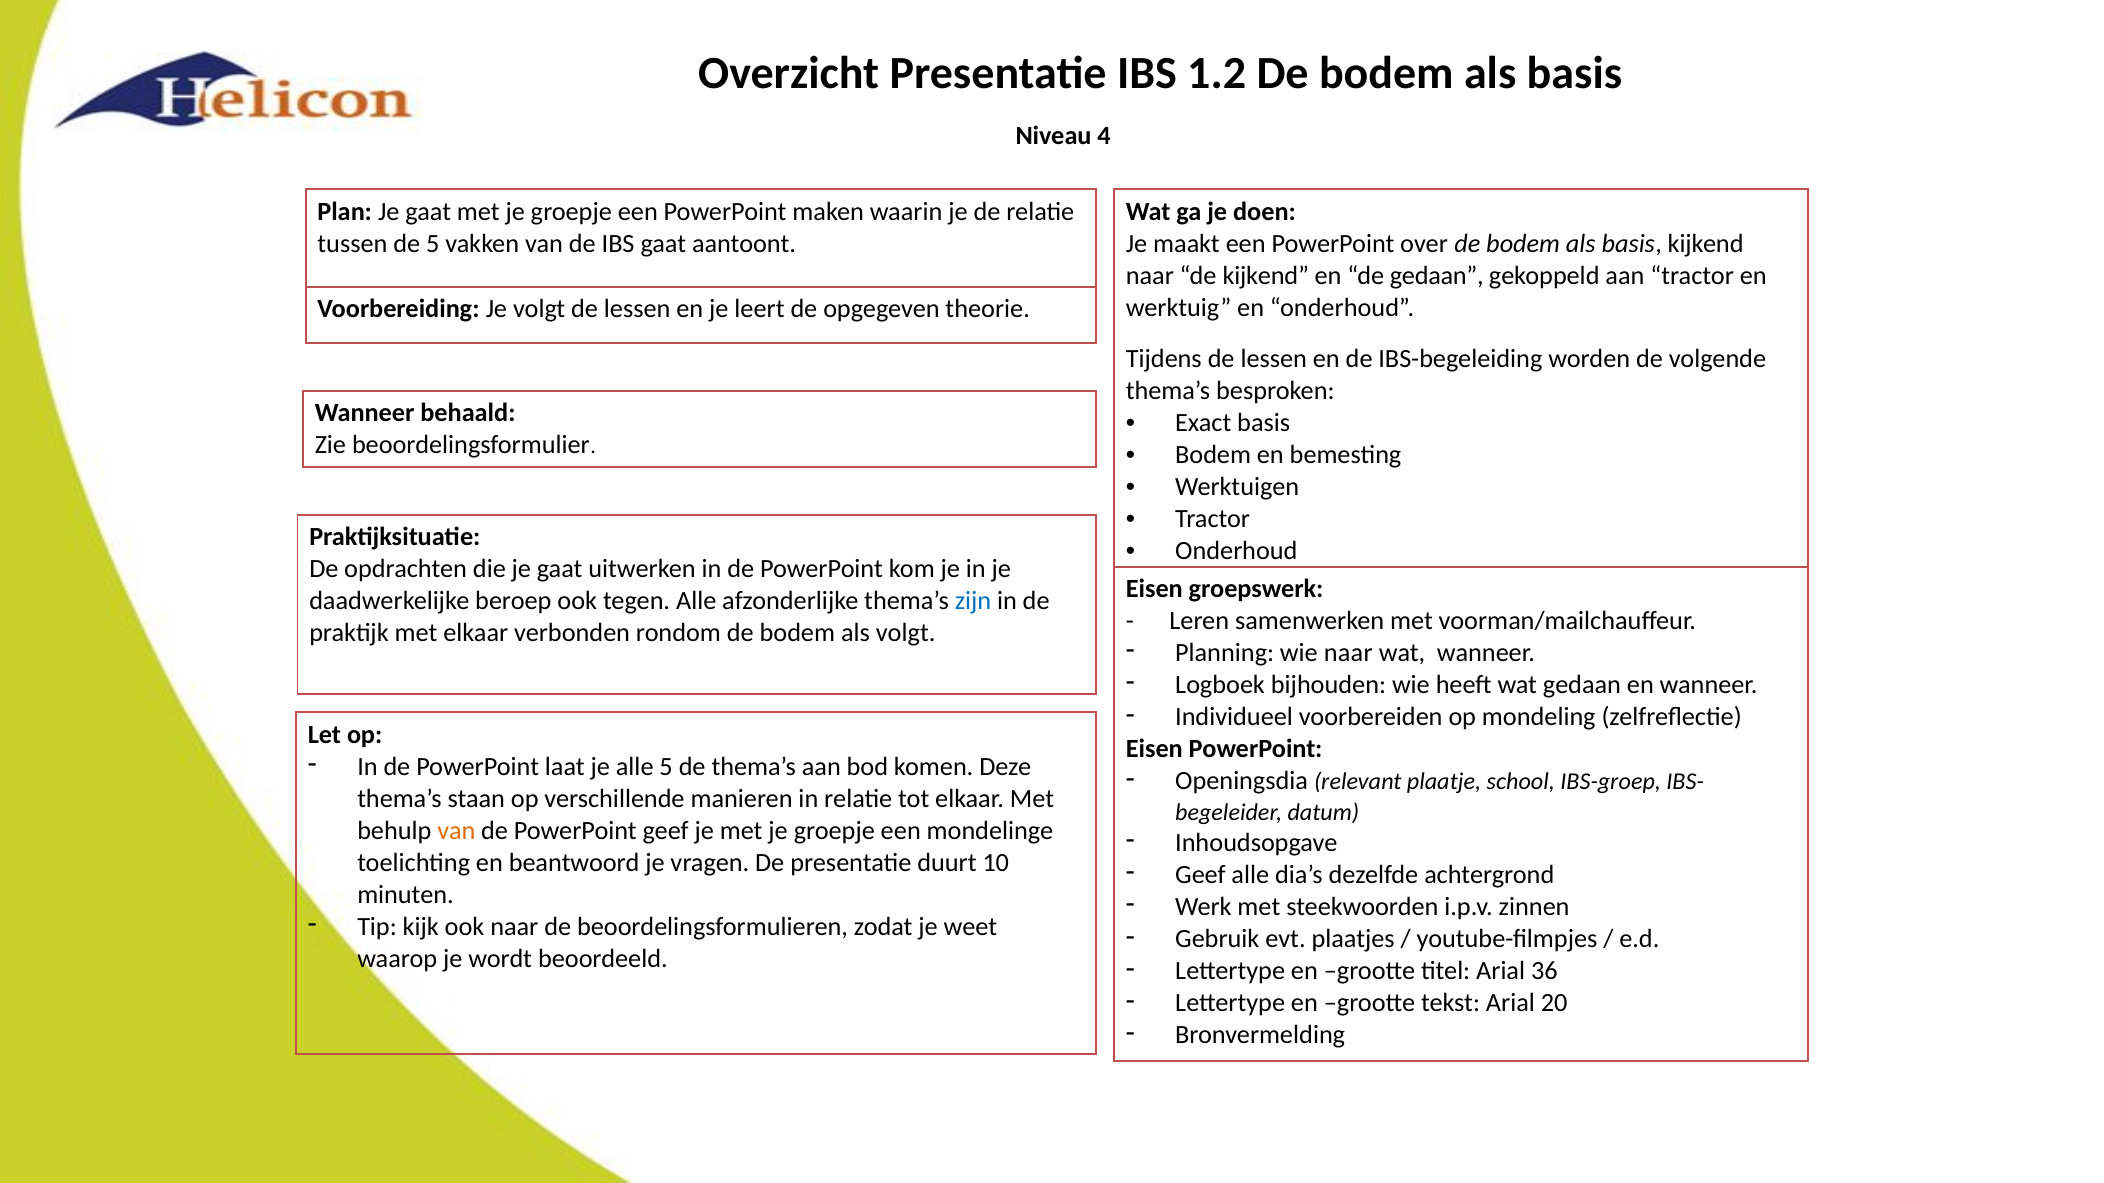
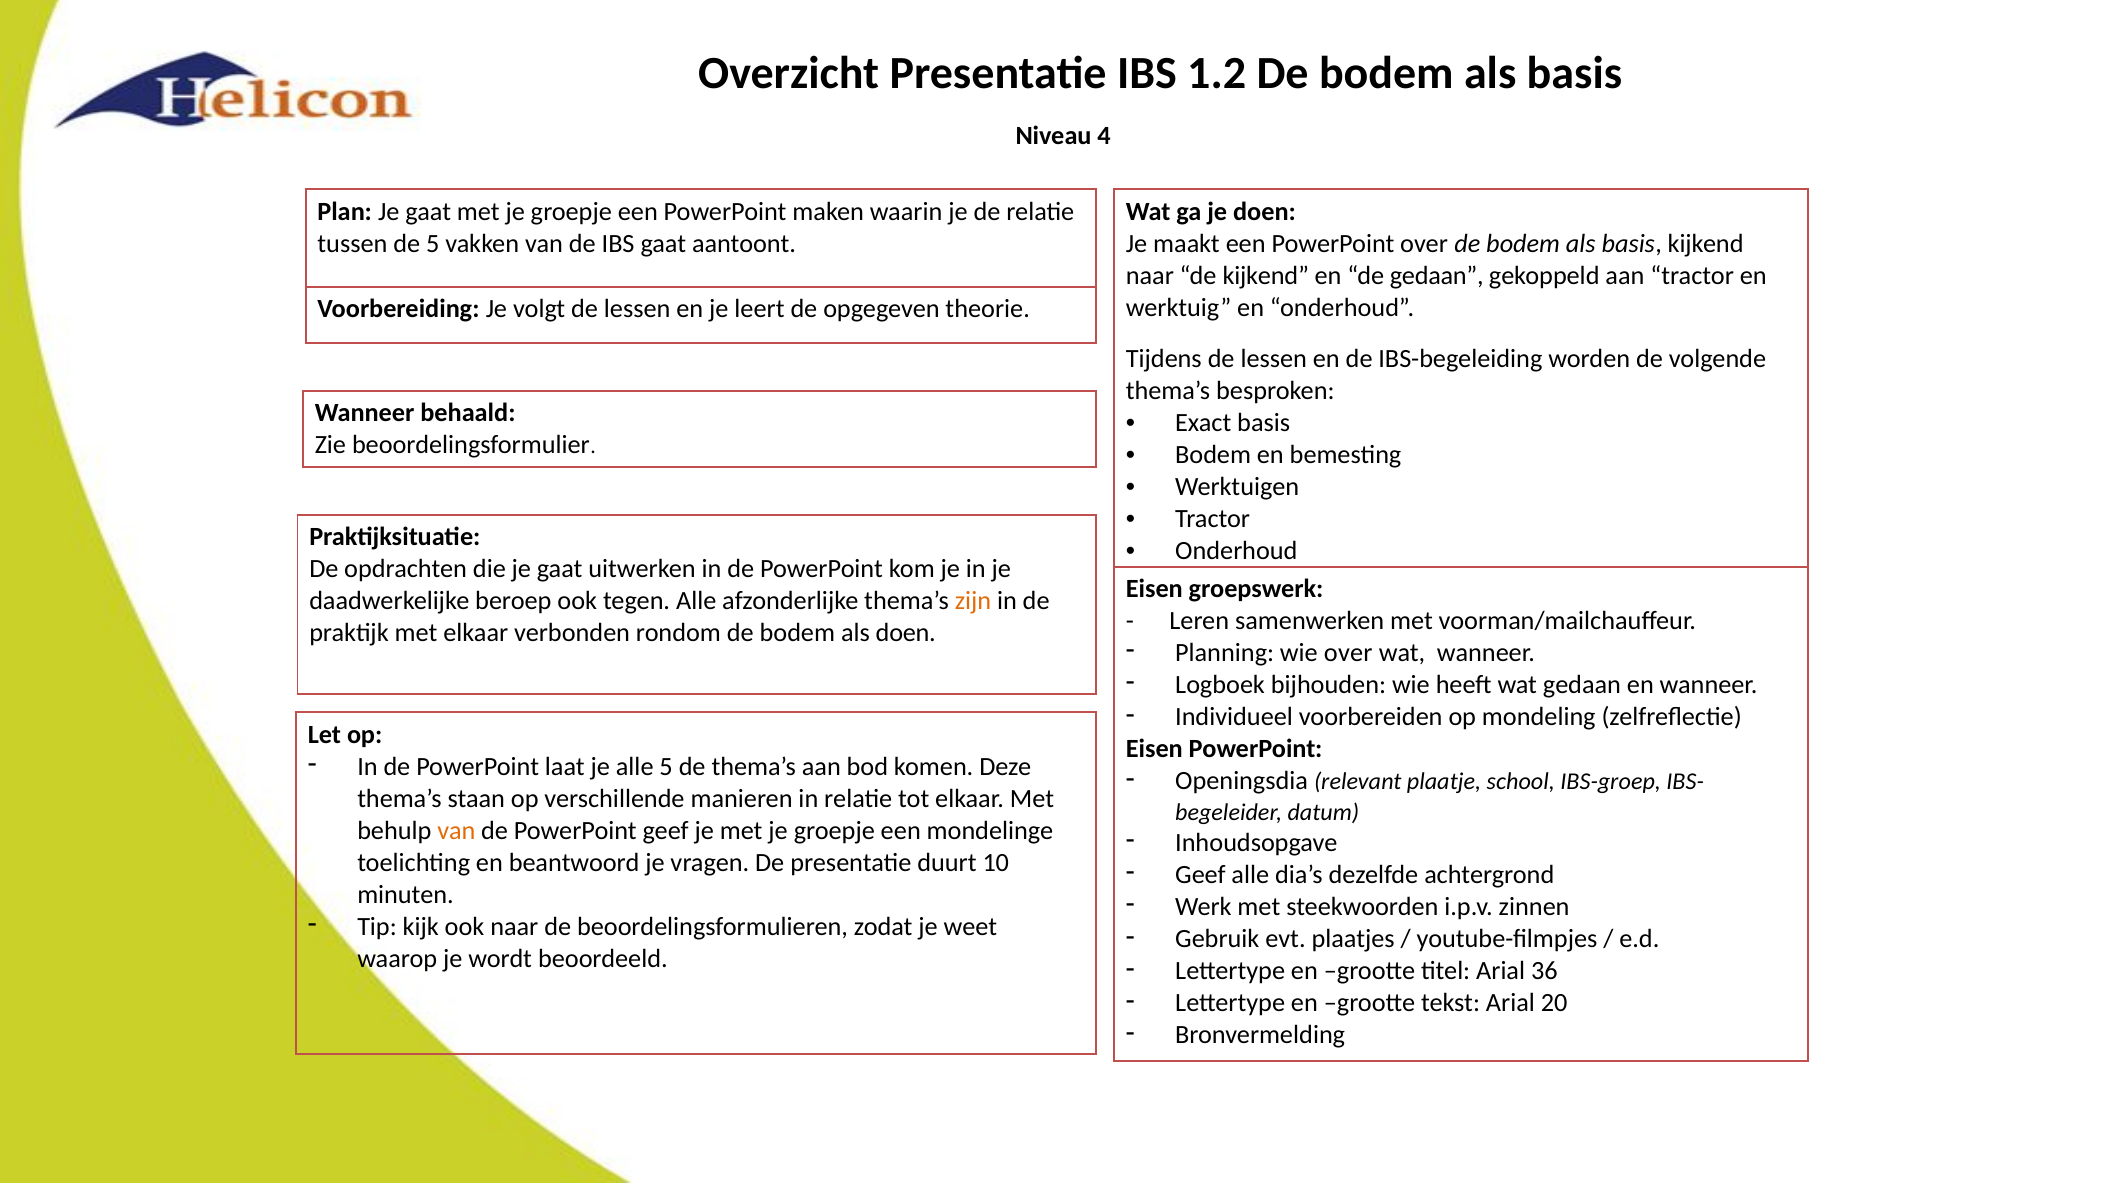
zijn colour: blue -> orange
als volgt: volgt -> doen
wie naar: naar -> over
